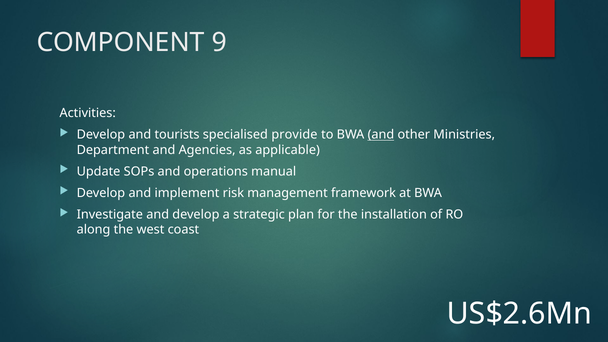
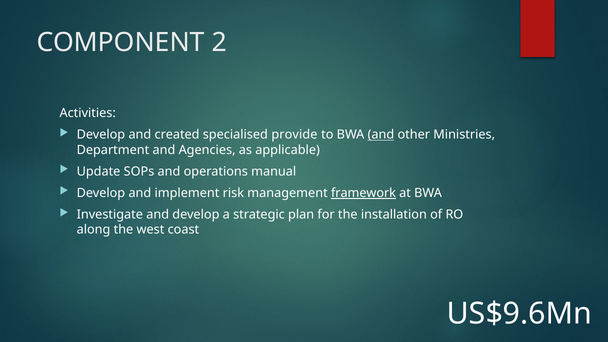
9: 9 -> 2
tourists: tourists -> created
framework underline: none -> present
US$2.6Mn: US$2.6Mn -> US$9.6Mn
